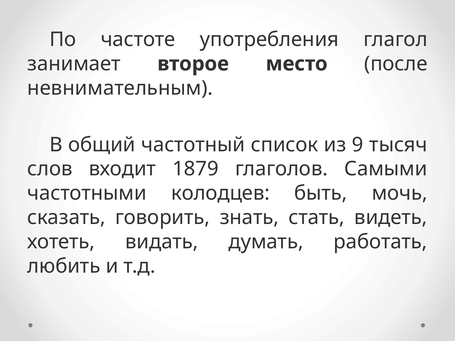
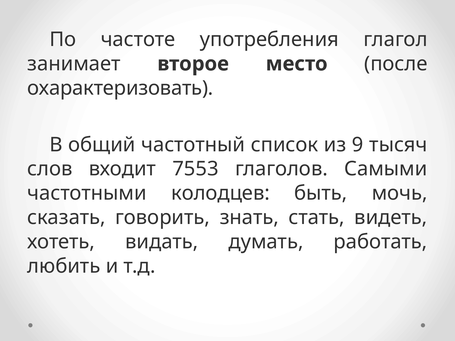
невнимательным: невнимательным -> охарактеризовать
1879: 1879 -> 7553
